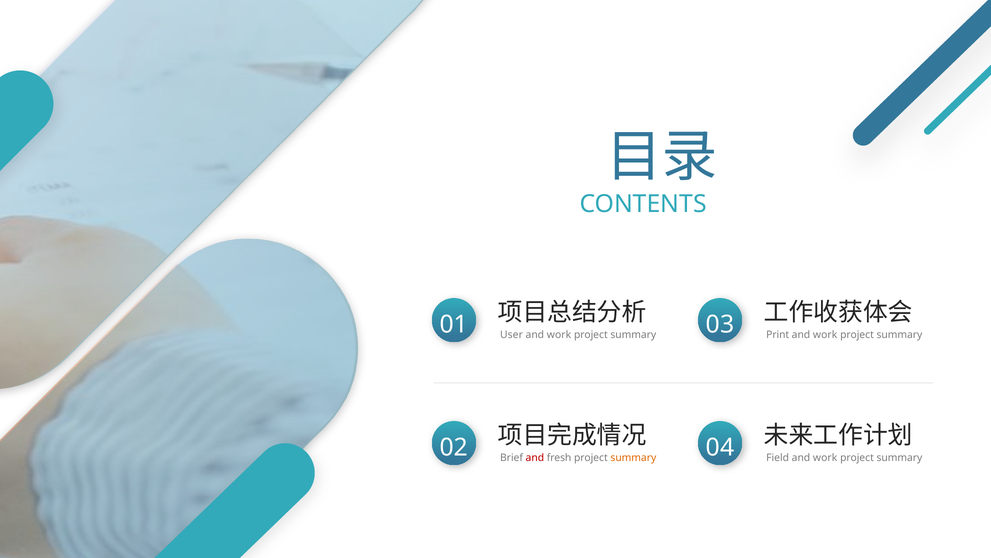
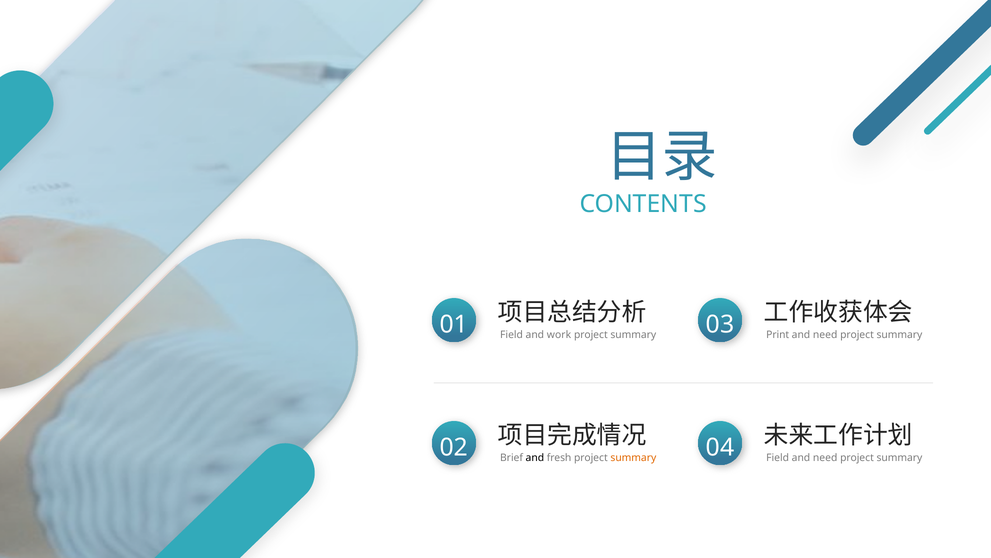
User at (512, 334): User -> Field
work at (825, 334): work -> need
and at (535, 457) colour: red -> black
work at (825, 457): work -> need
